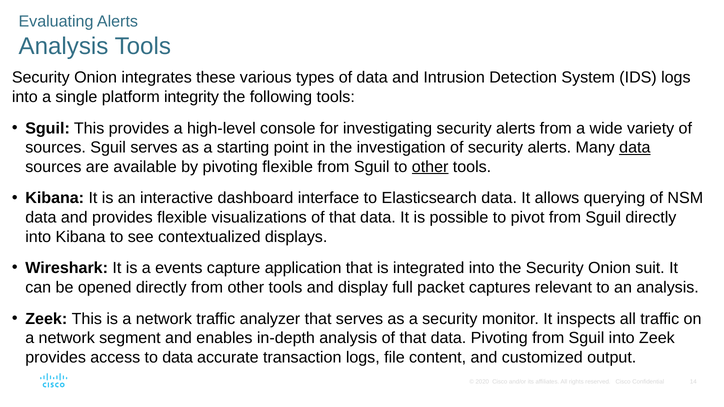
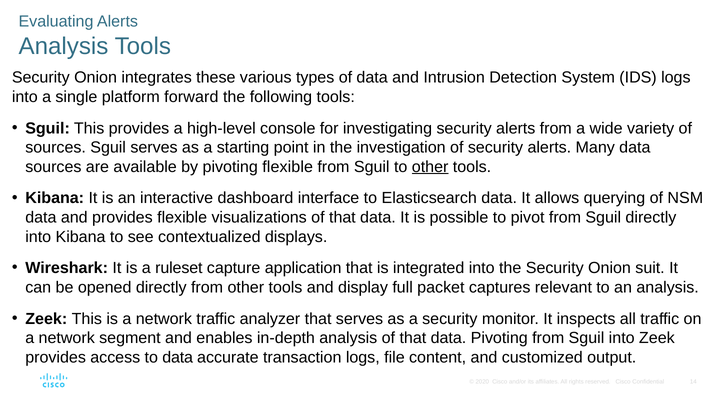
integrity: integrity -> forward
data at (635, 148) underline: present -> none
events: events -> ruleset
